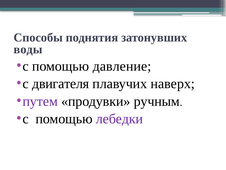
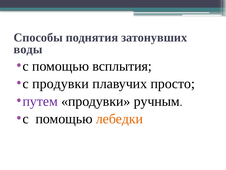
давление: давление -> всплытия
с двигателя: двигателя -> продувки
наверх: наверх -> просто
лебедки colour: purple -> orange
